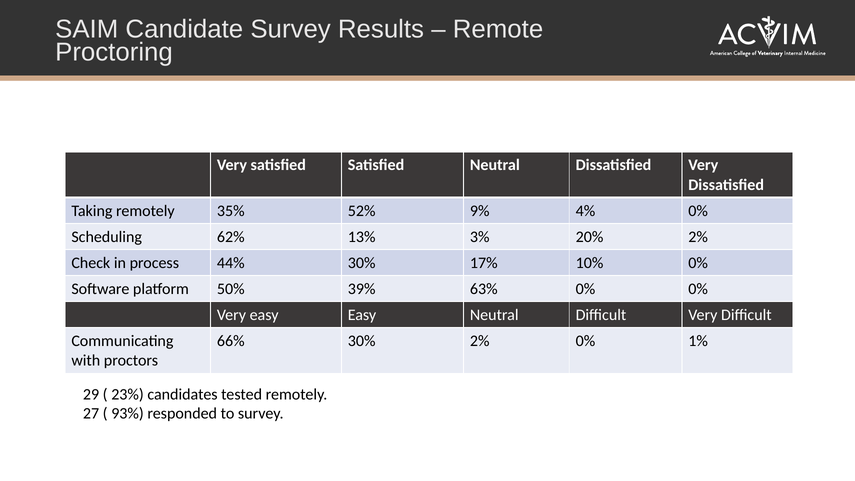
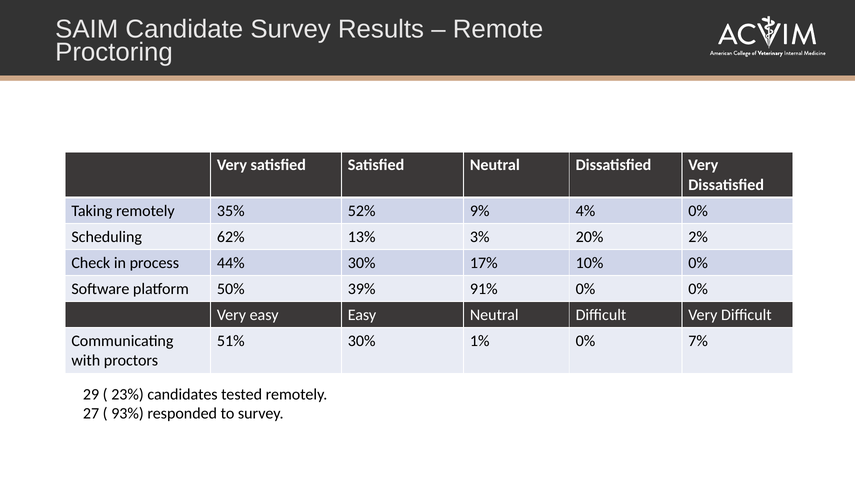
63%: 63% -> 91%
66%: 66% -> 51%
30% 2%: 2% -> 1%
1%: 1% -> 7%
